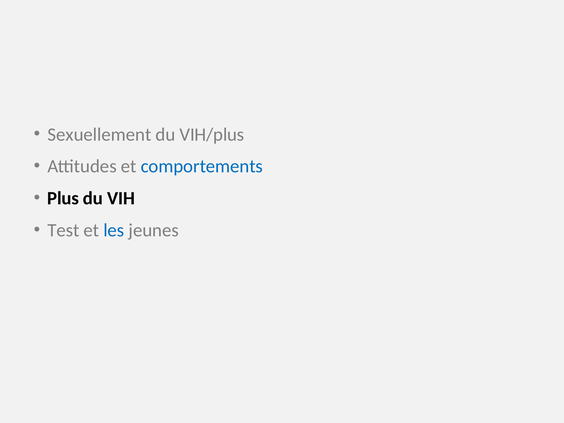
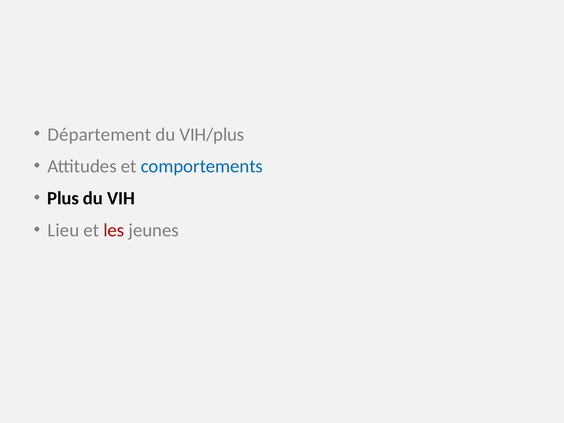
Sexuellement: Sexuellement -> Département
Test: Test -> Lieu
les colour: blue -> red
